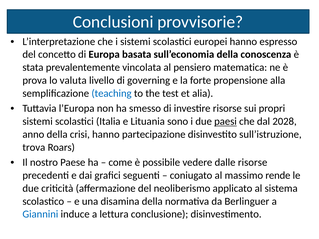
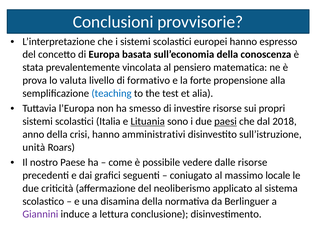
governing: governing -> formativo
Lituania underline: none -> present
2028: 2028 -> 2018
partecipazione: partecipazione -> amministrativi
trova: trova -> unità
rende: rende -> locale
Giannini colour: blue -> purple
